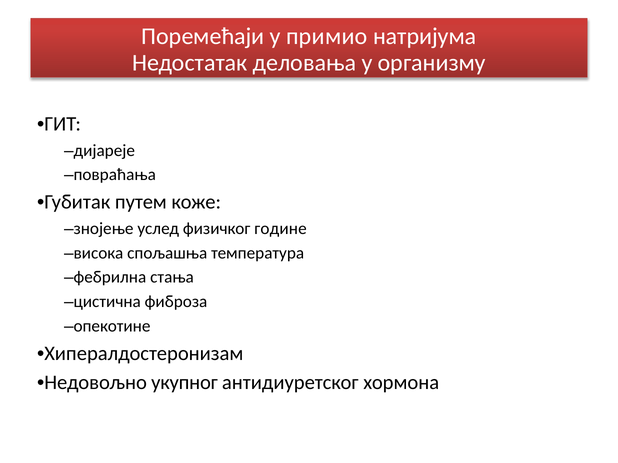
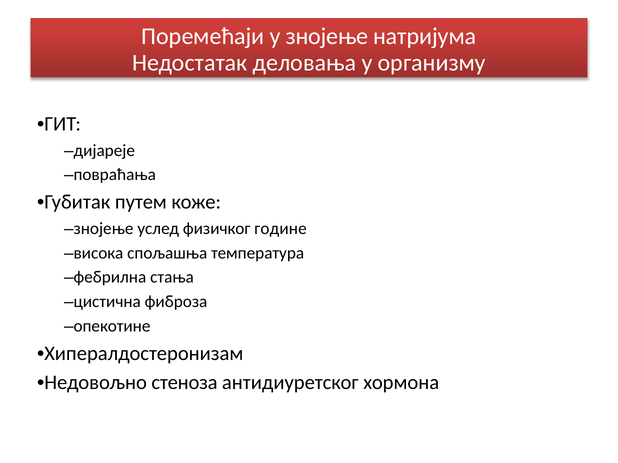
у примио: примио -> знојење
укупног: укупног -> стеноза
